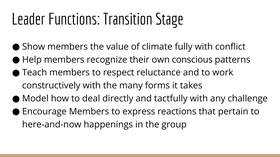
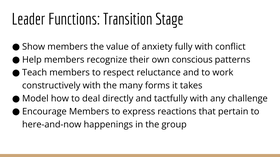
climate: climate -> anxiety
